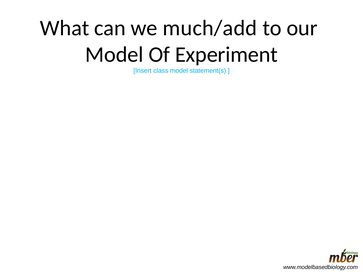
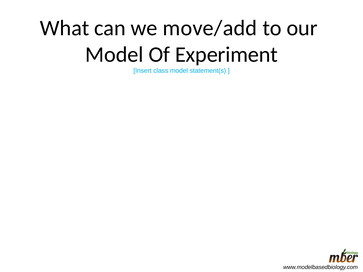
much/add: much/add -> move/add
